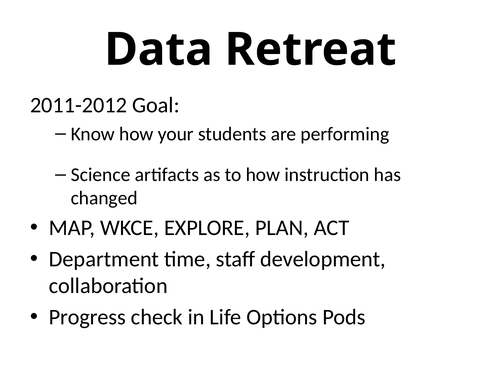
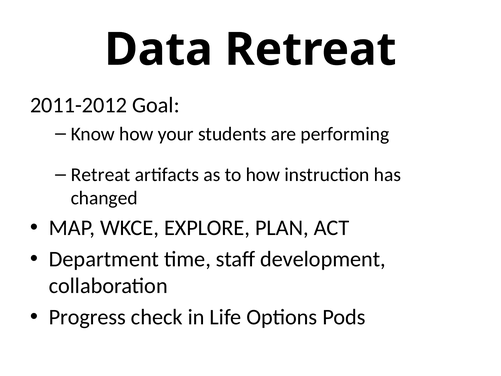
Science at (101, 175): Science -> Retreat
